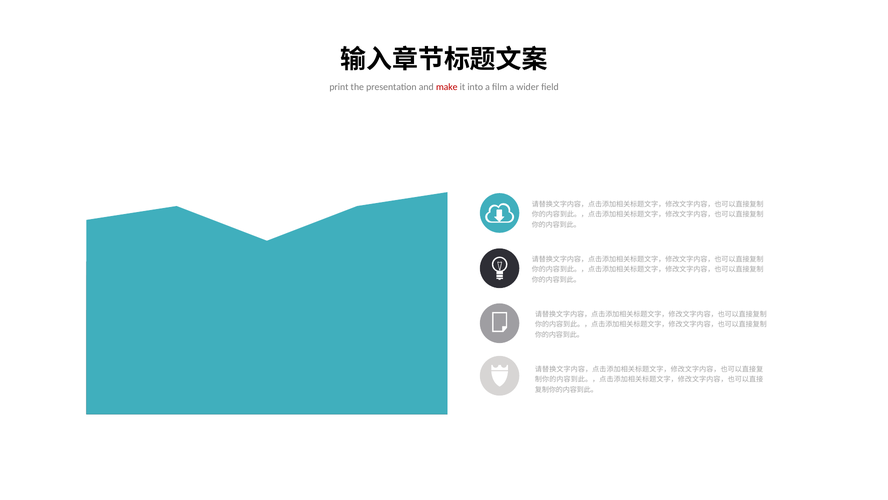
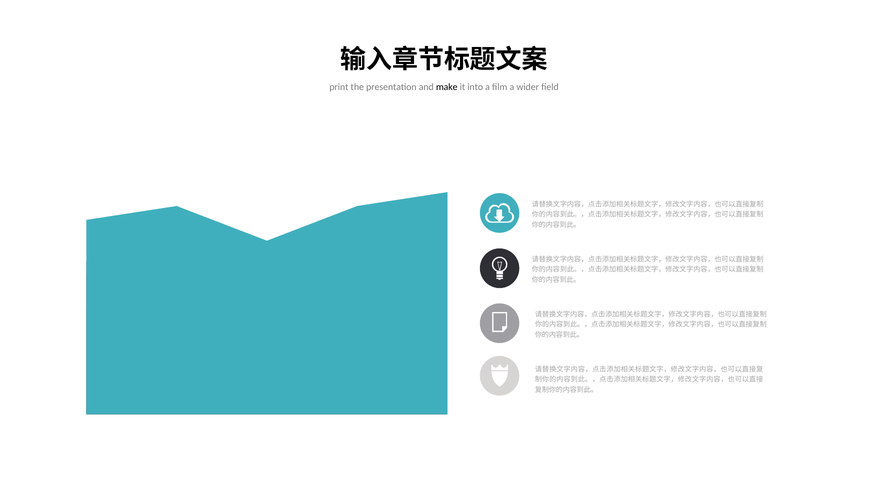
make colour: red -> black
